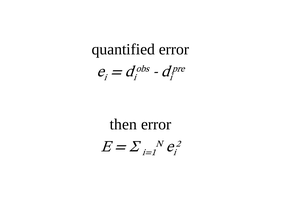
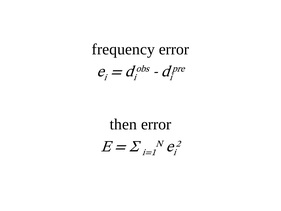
quantified: quantified -> frequency
